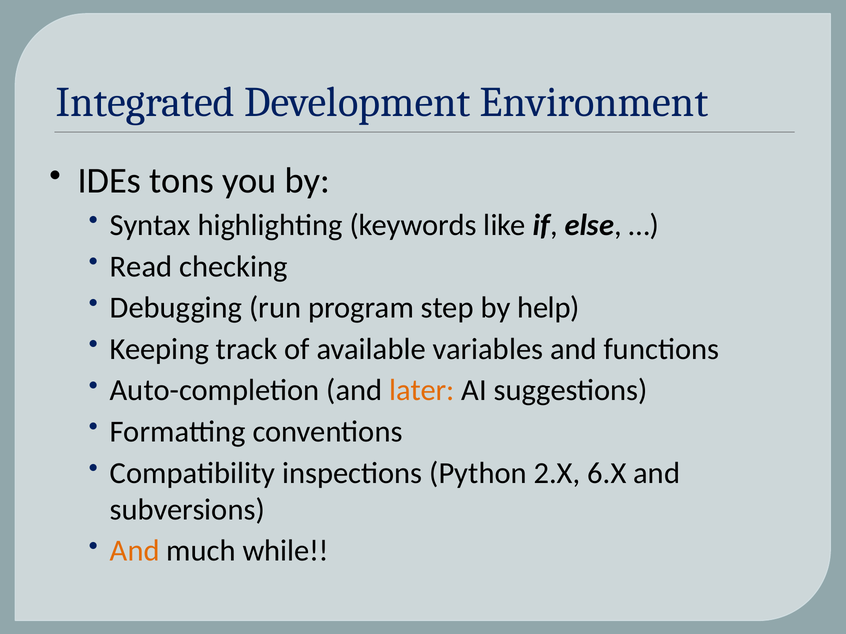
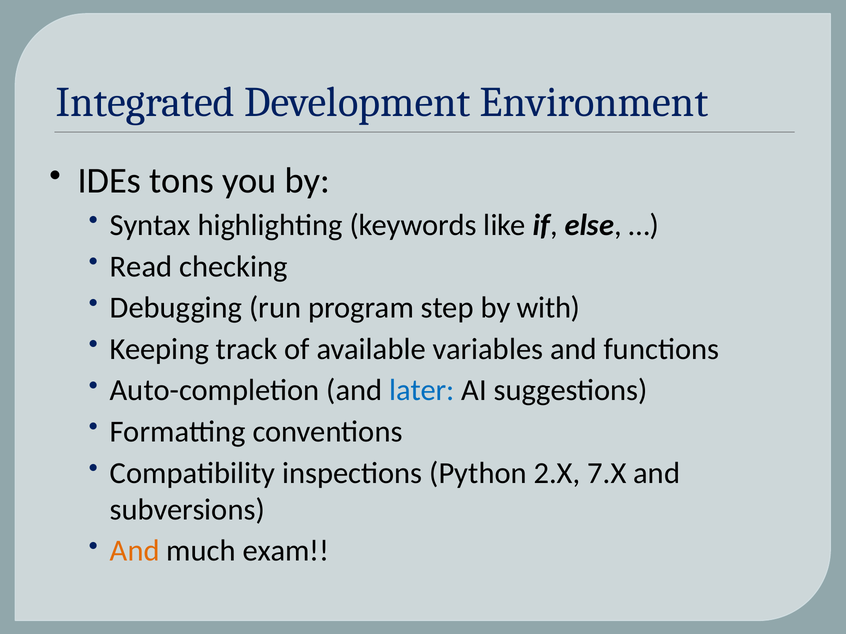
help: help -> with
later colour: orange -> blue
6.X: 6.X -> 7.X
while: while -> exam
